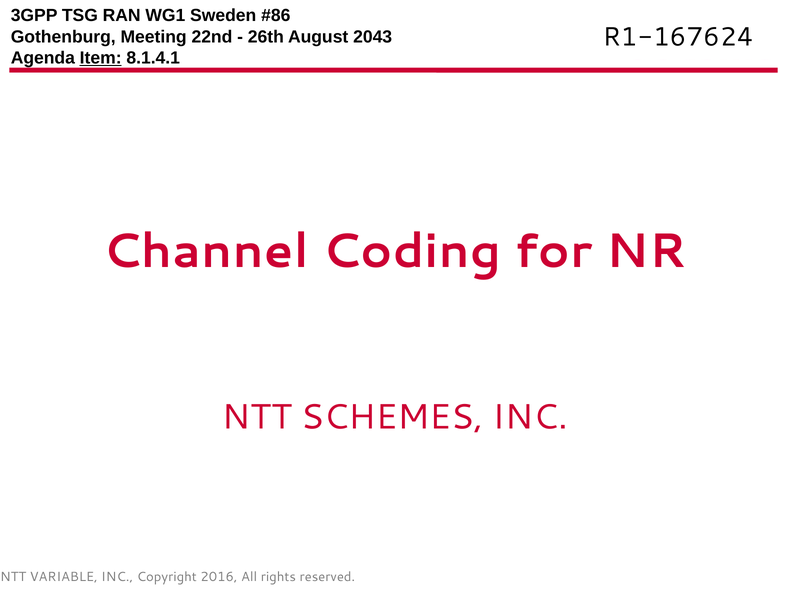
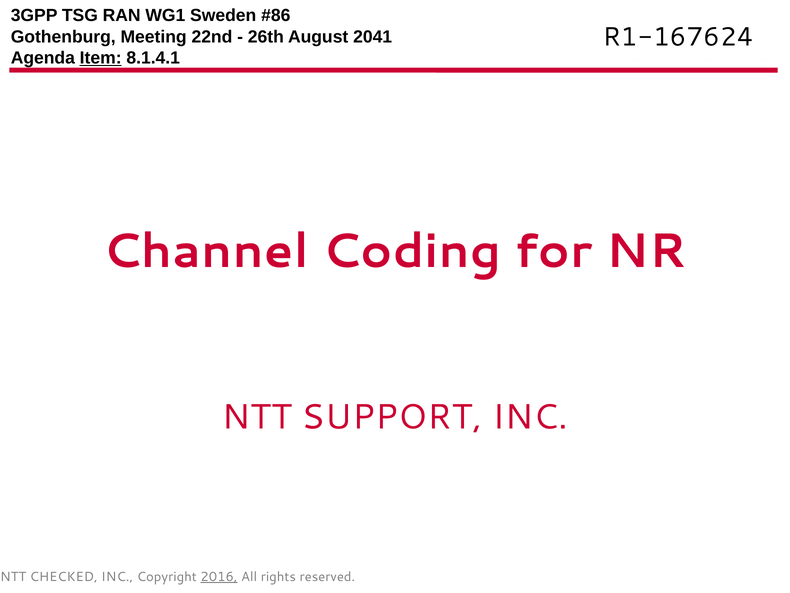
2043: 2043 -> 2041
SCHEMES: SCHEMES -> SUPPORT
VARIABLE: VARIABLE -> CHECKED
2016 underline: none -> present
